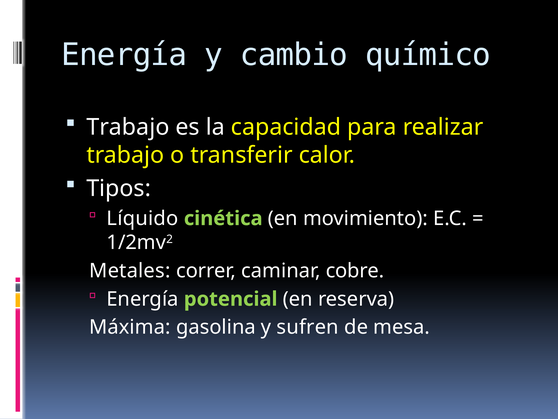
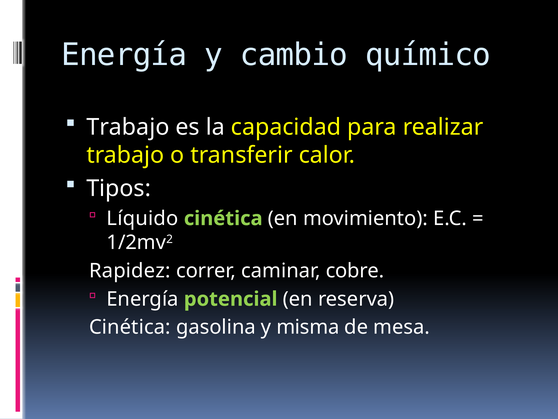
Metales: Metales -> Rapidez
Máxima at (130, 327): Máxima -> Cinética
sufren: sufren -> misma
